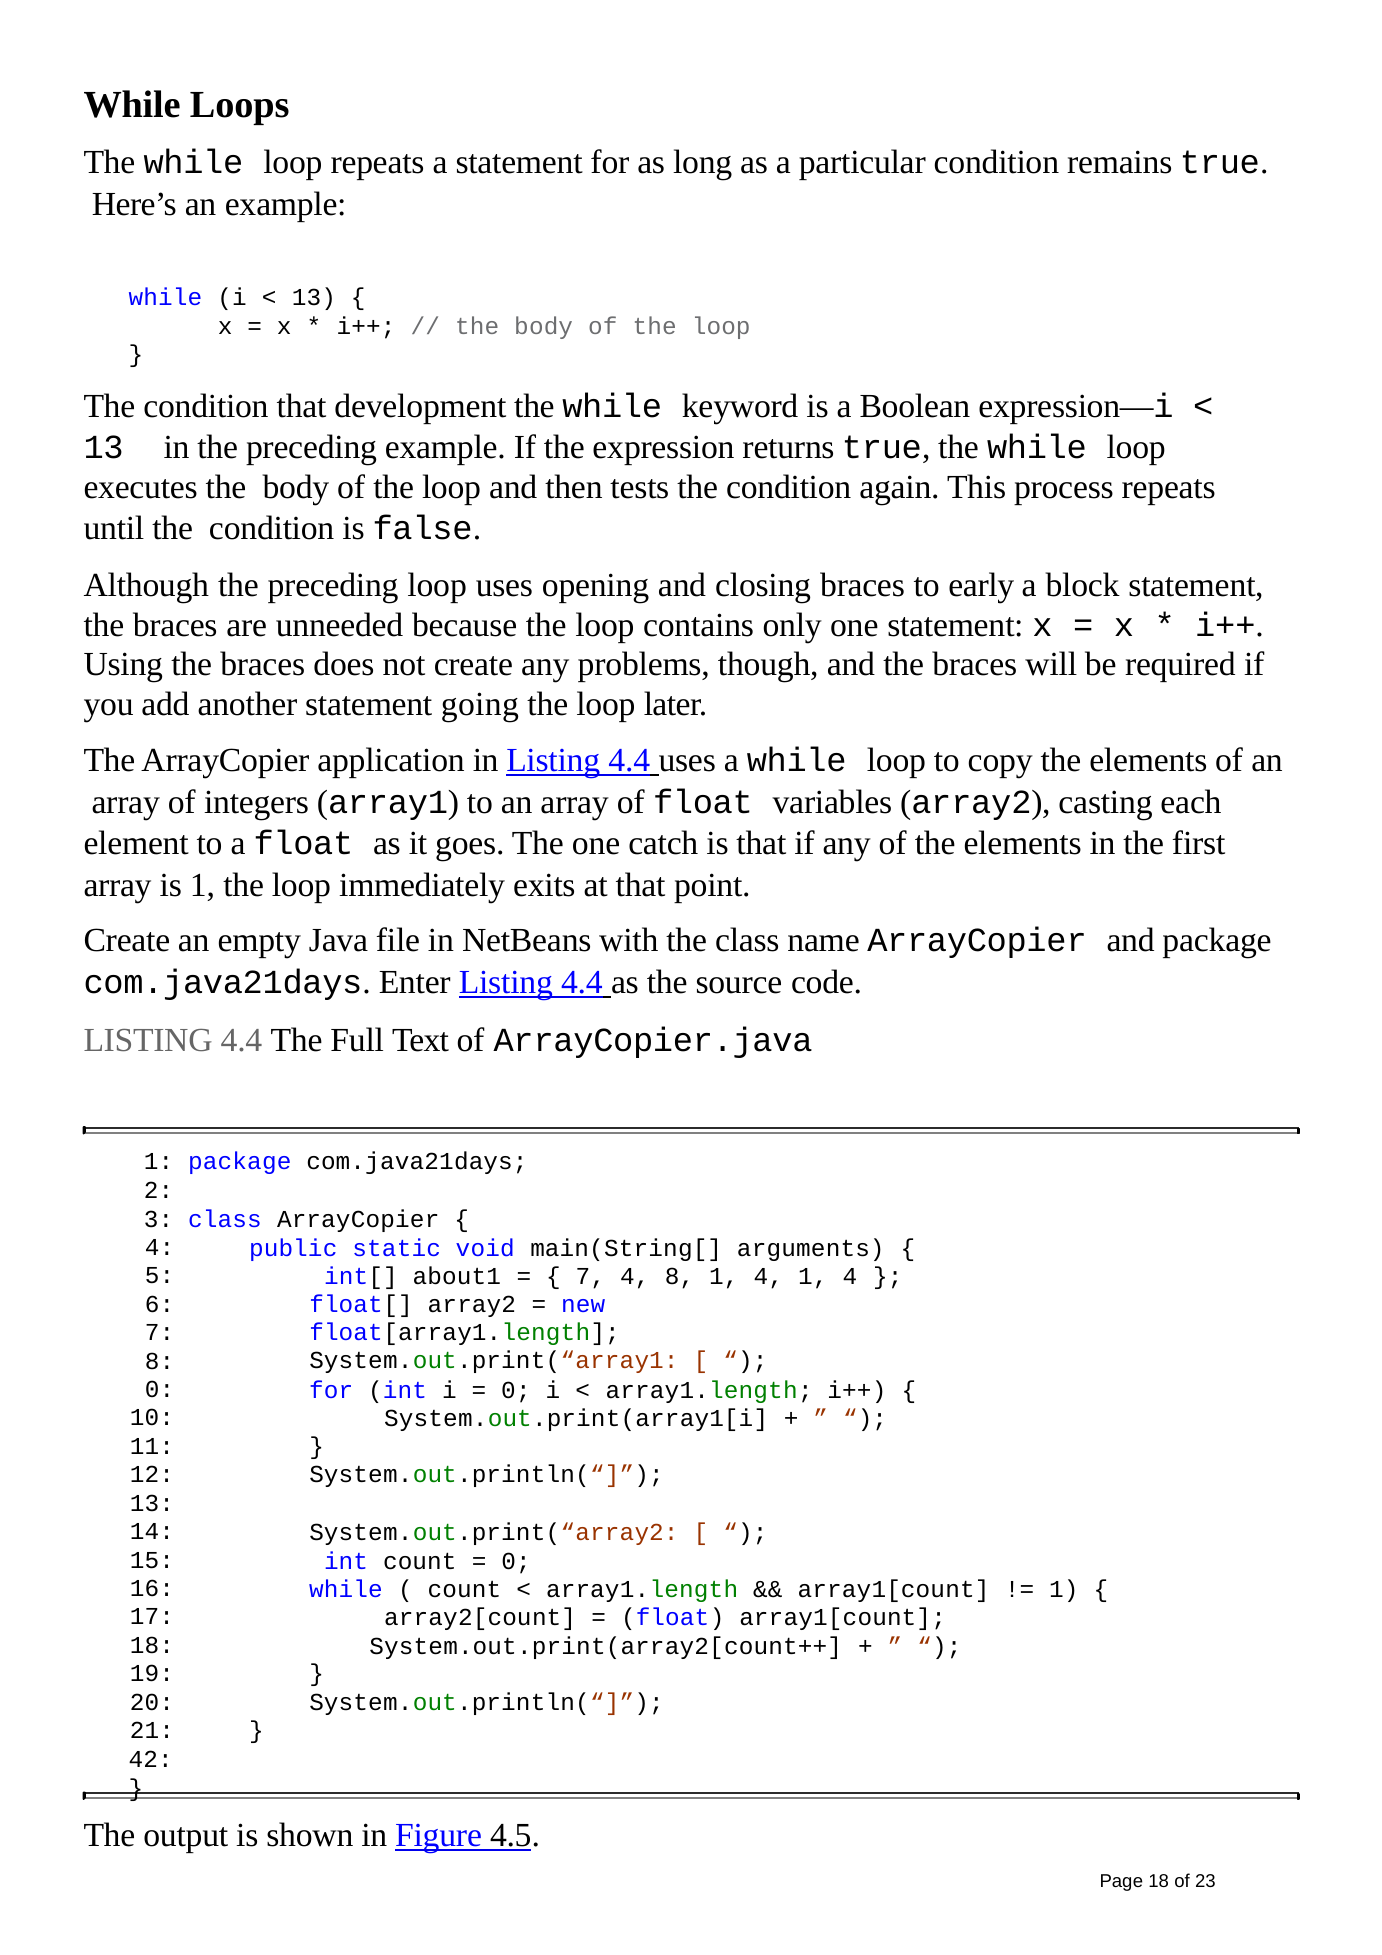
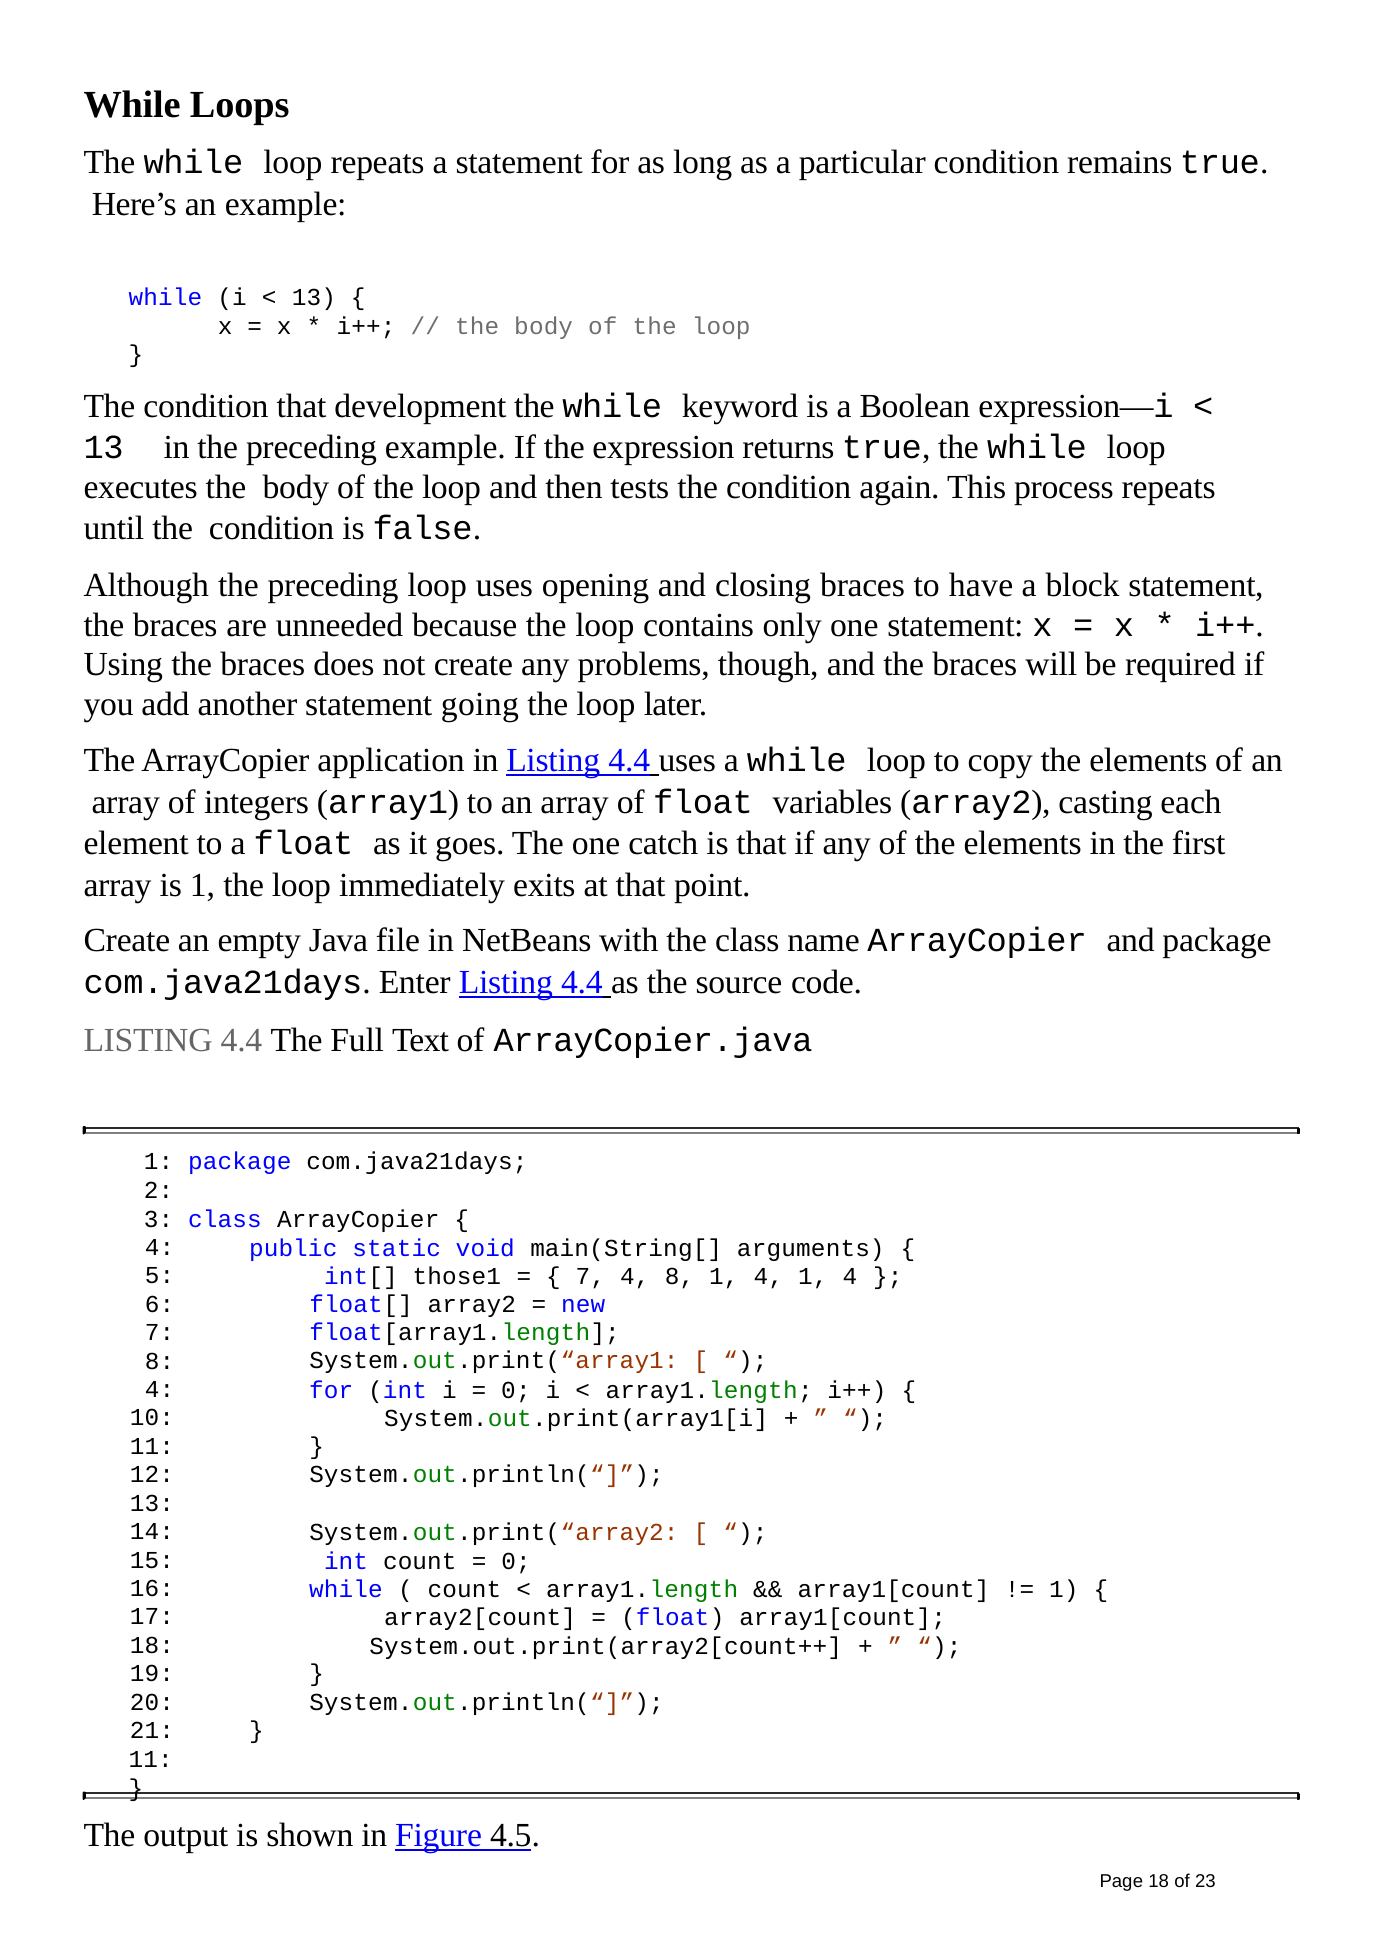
early: early -> have
about1: about1 -> those1
0 at (160, 1390): 0 -> 4
42 at (151, 1760): 42 -> 11
